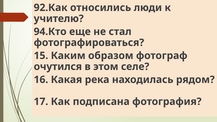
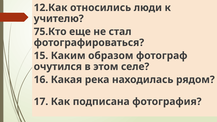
92.Как: 92.Как -> 12.Как
94.Кто: 94.Кто -> 75.Кто
